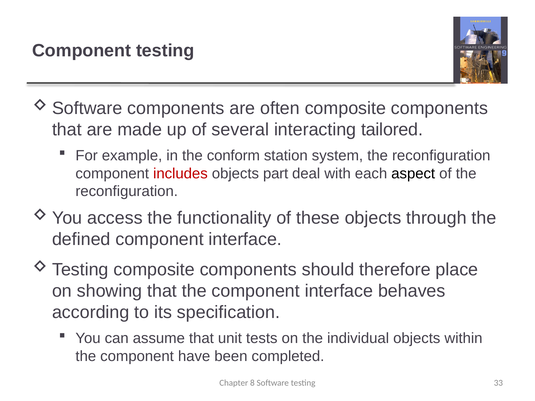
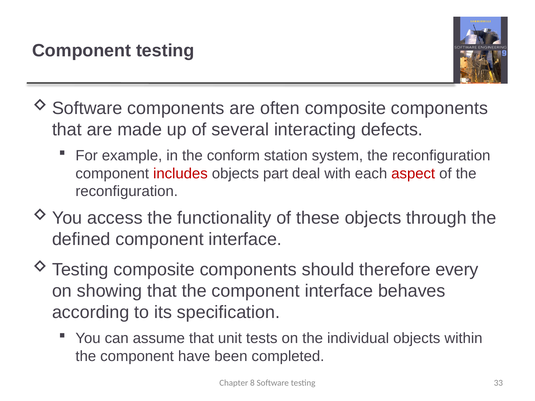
tailored: tailored -> defects
aspect colour: black -> red
place: place -> every
